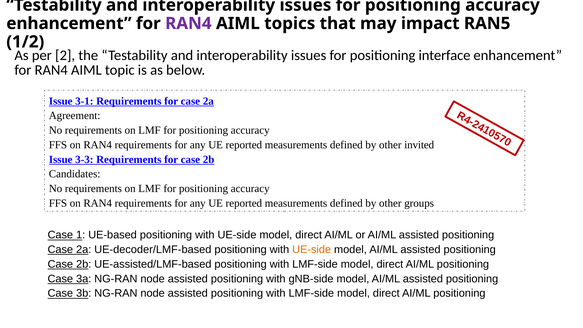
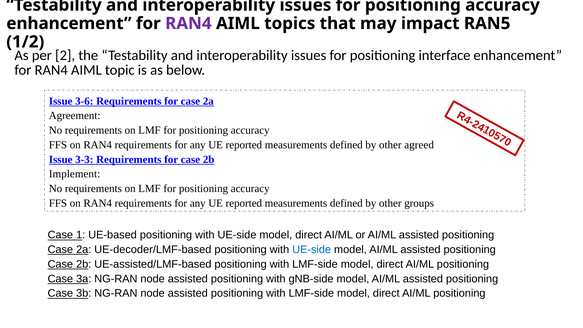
3-1: 3-1 -> 3-6
invited: invited -> agreed
Candidates: Candidates -> Implement
UE-side at (312, 250) colour: orange -> blue
